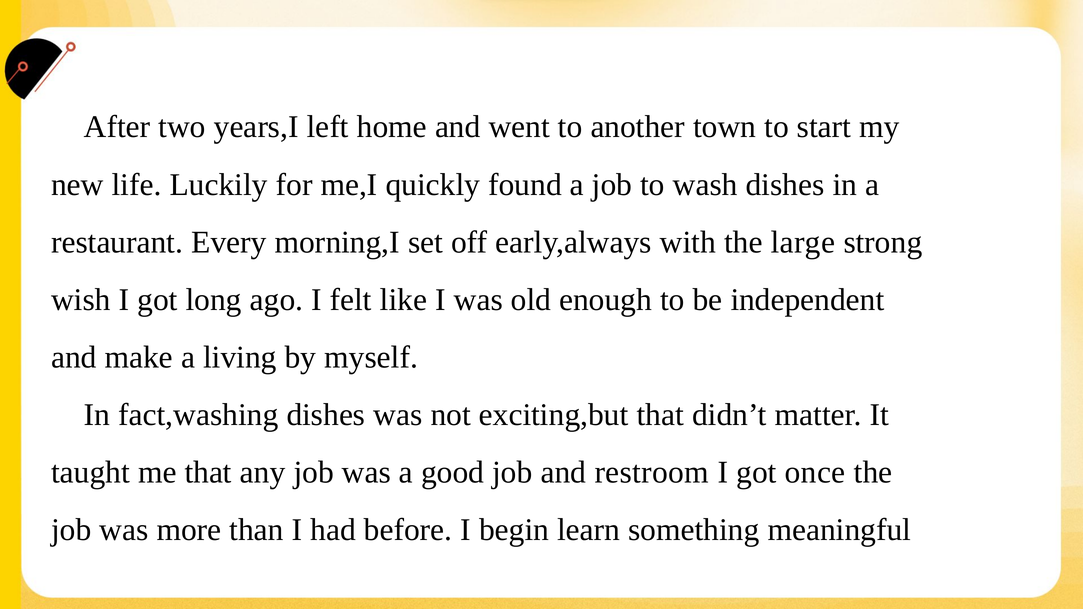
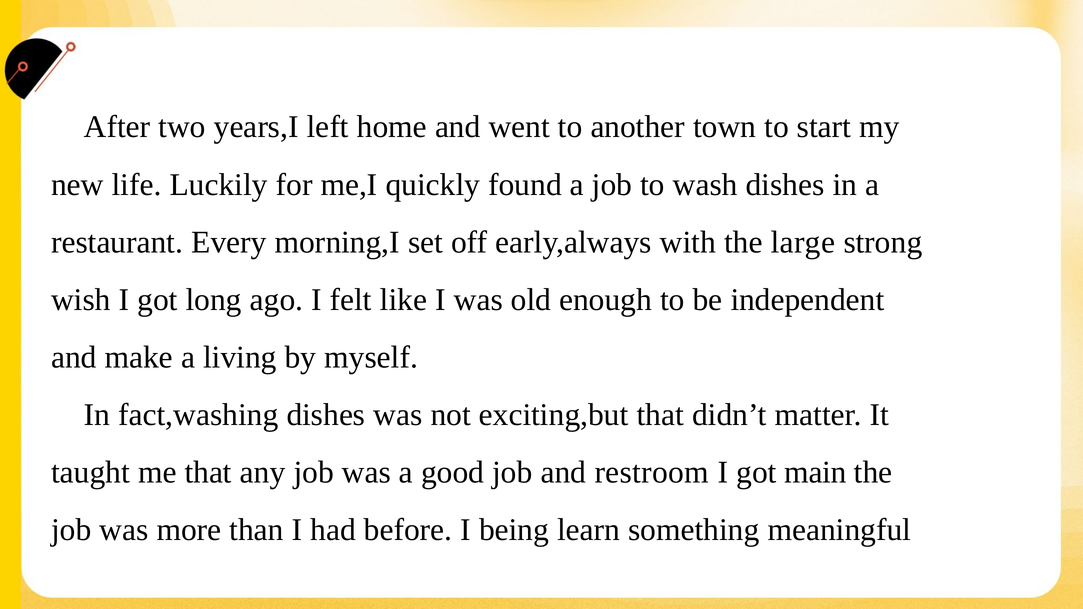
once: once -> main
begin: begin -> being
